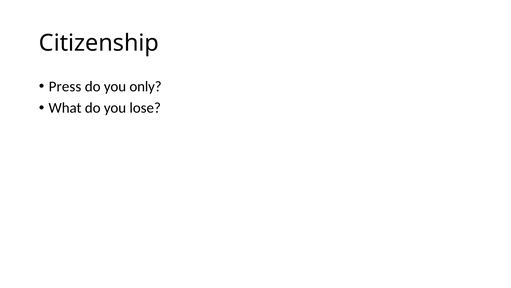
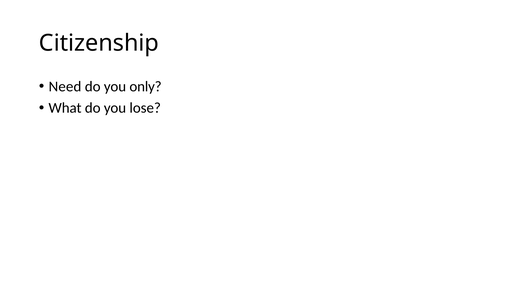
Press: Press -> Need
